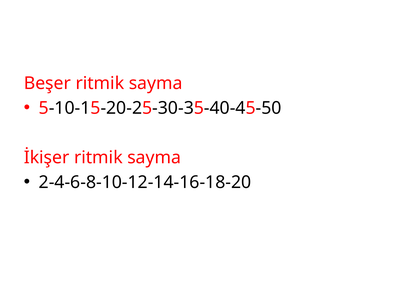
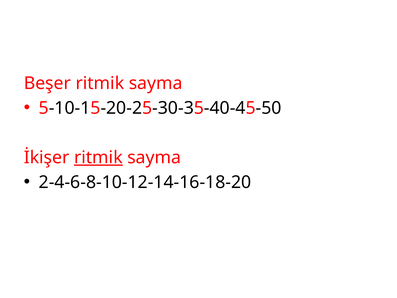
ritmik at (98, 157) underline: none -> present
